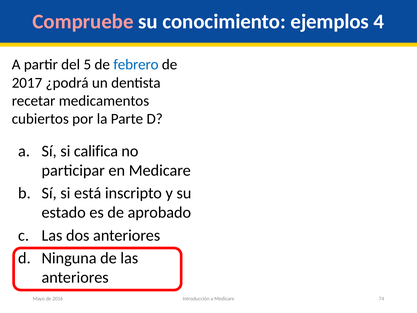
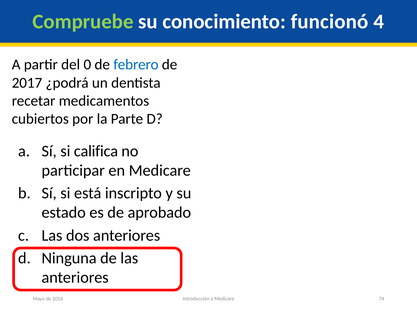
Compruebe colour: pink -> light green
ejemplos: ejemplos -> funcionó
5: 5 -> 0
